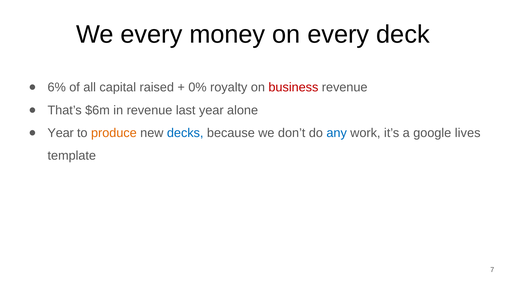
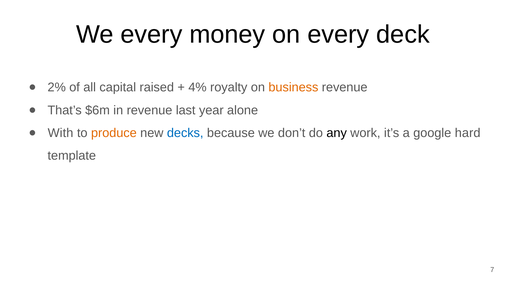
6%: 6% -> 2%
0%: 0% -> 4%
business colour: red -> orange
Year at (61, 133): Year -> With
any colour: blue -> black
lives: lives -> hard
